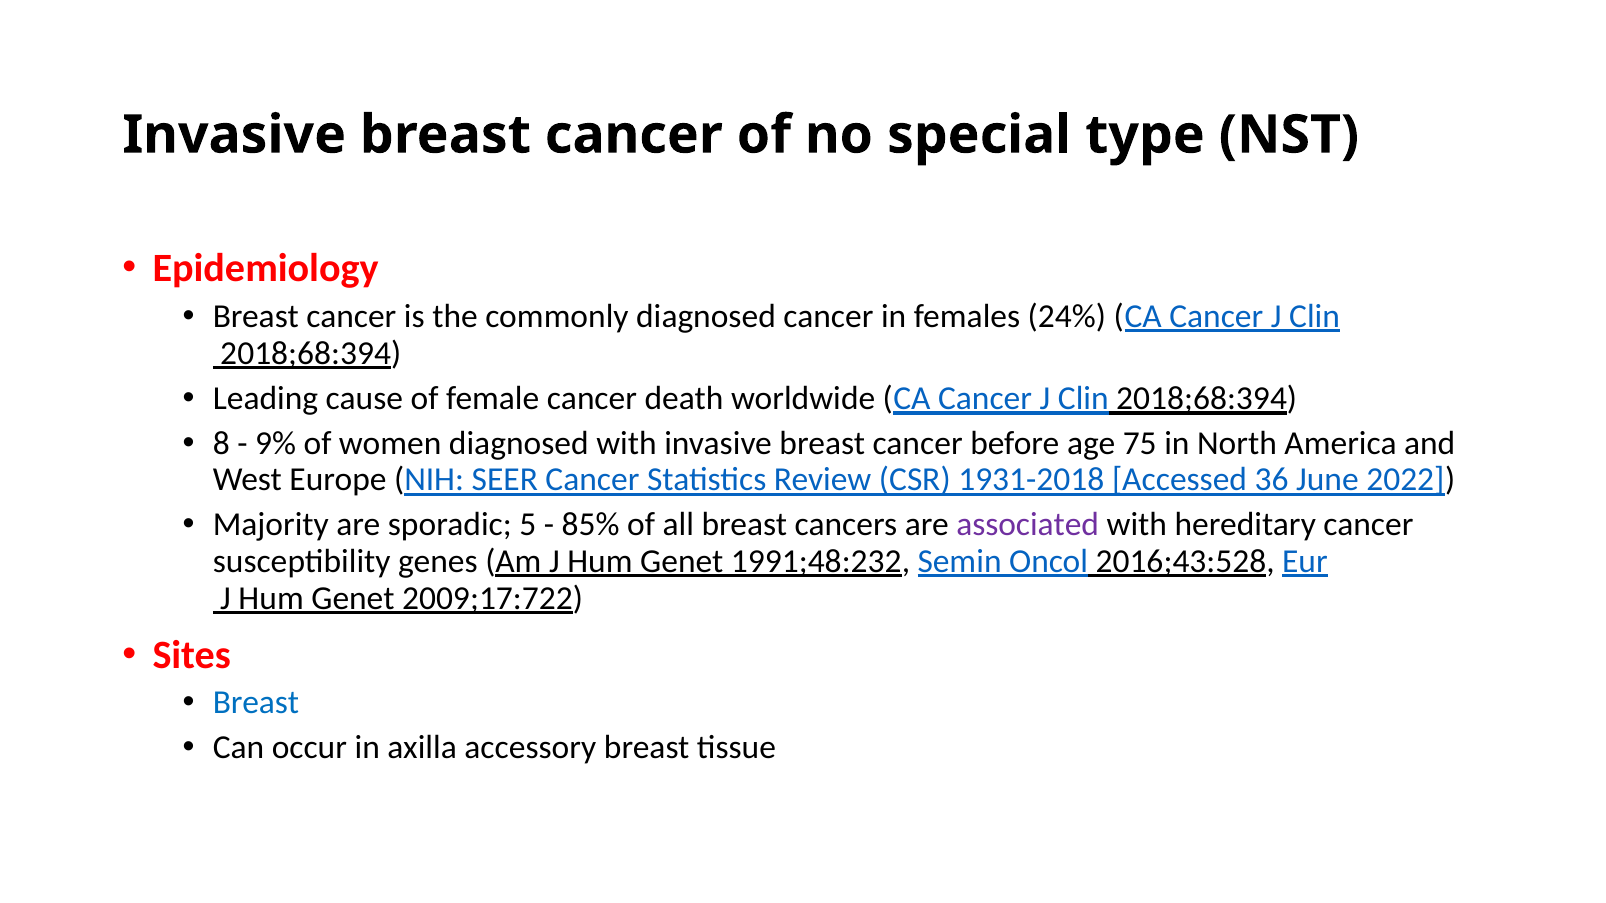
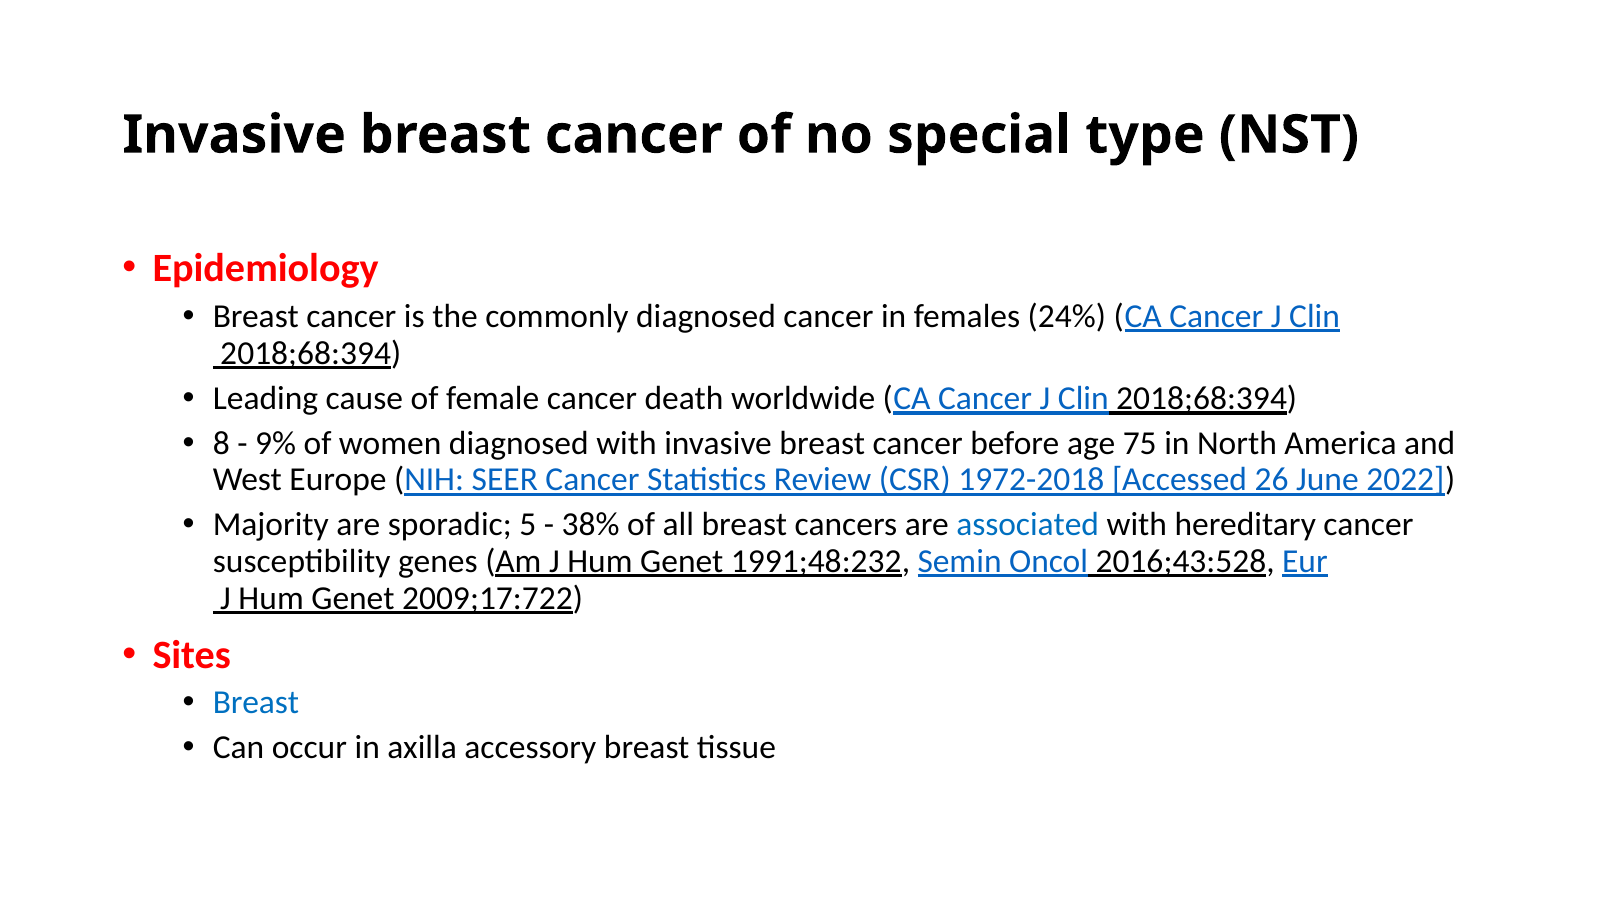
1931-2018: 1931-2018 -> 1972-2018
36: 36 -> 26
85%: 85% -> 38%
associated colour: purple -> blue
